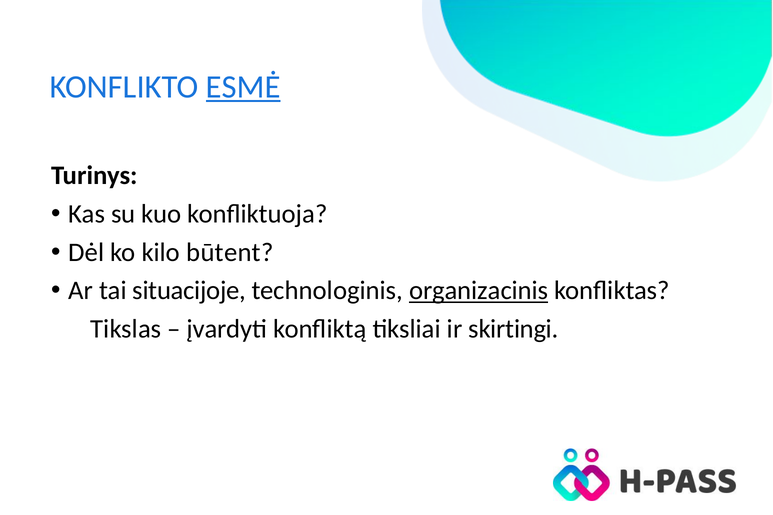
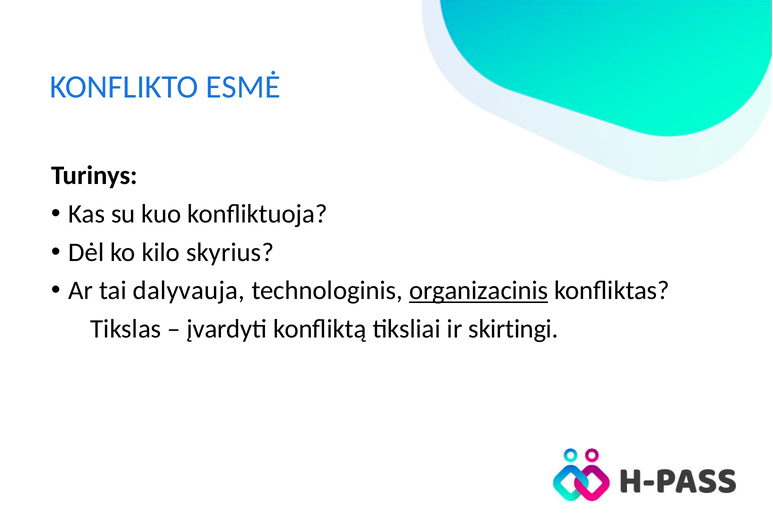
ESMĖ underline: present -> none
būtent: būtent -> skyrius
situacijoje: situacijoje -> dalyvauja
